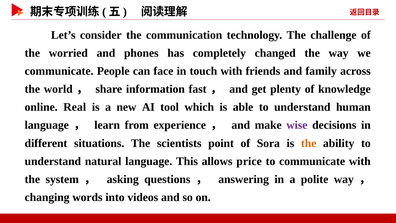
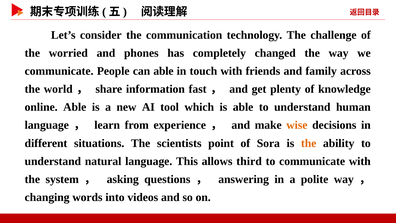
can face: face -> able
online Real: Real -> Able
wise colour: purple -> orange
price: price -> third
